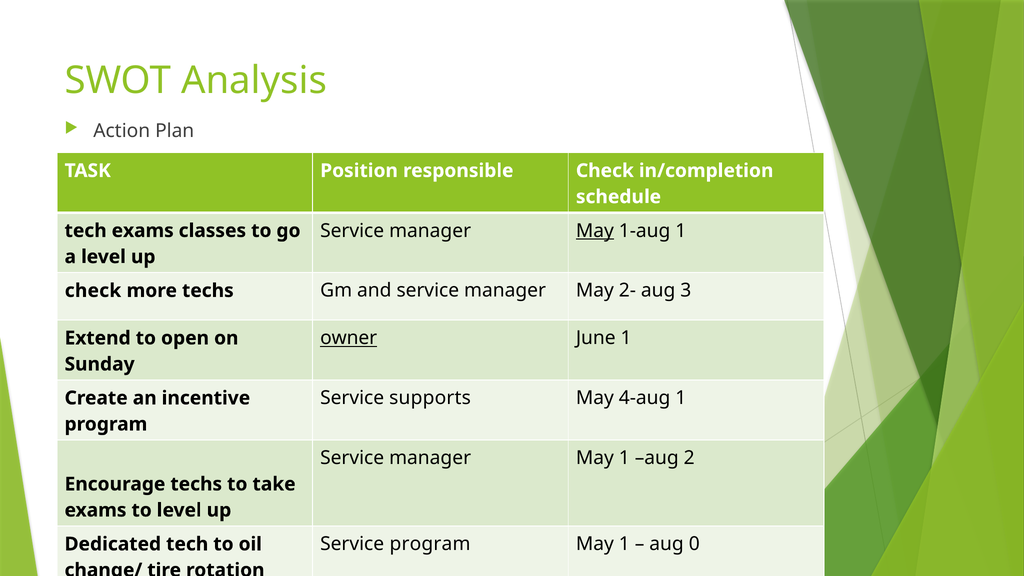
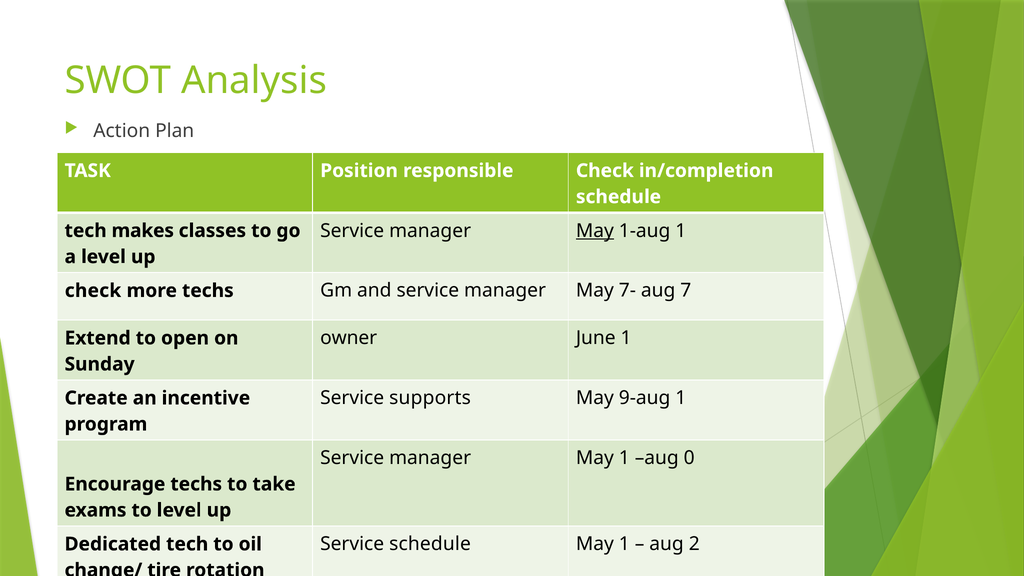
tech exams: exams -> makes
2-: 2- -> 7-
3: 3 -> 7
owner underline: present -> none
4-aug: 4-aug -> 9-aug
2: 2 -> 0
Service program: program -> schedule
0: 0 -> 2
